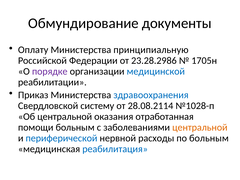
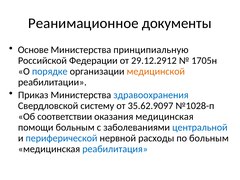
Обмундирование: Обмундирование -> Реанимационное
Оплату: Оплату -> Основе
23.28.2986: 23.28.2986 -> 29.12.2912
порядке colour: purple -> blue
медицинской colour: blue -> orange
28.08.2114: 28.08.2114 -> 35.62.9097
Об центральной: центральной -> соответствии
оказания отработанная: отработанная -> медицинская
центральной at (200, 127) colour: orange -> blue
